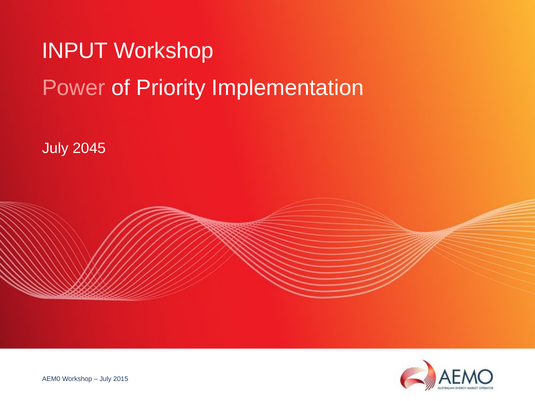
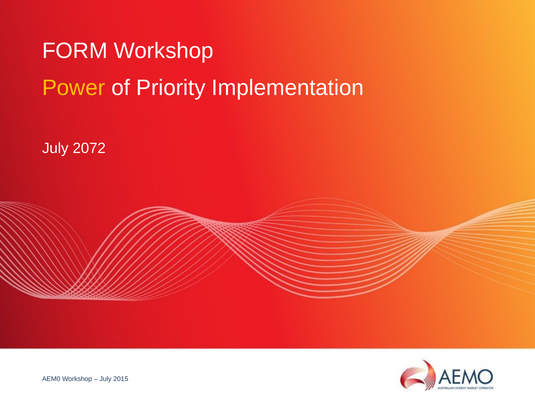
INPUT: INPUT -> FORM
Power colour: pink -> yellow
2045: 2045 -> 2072
